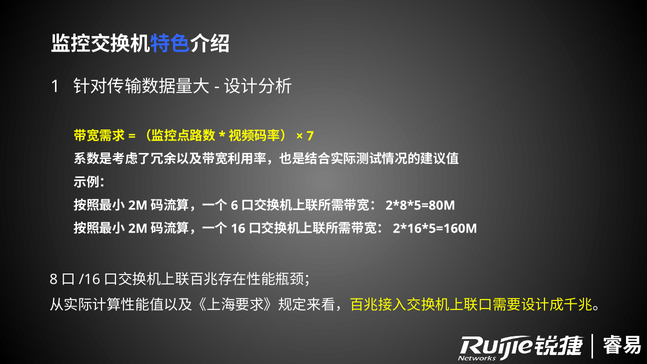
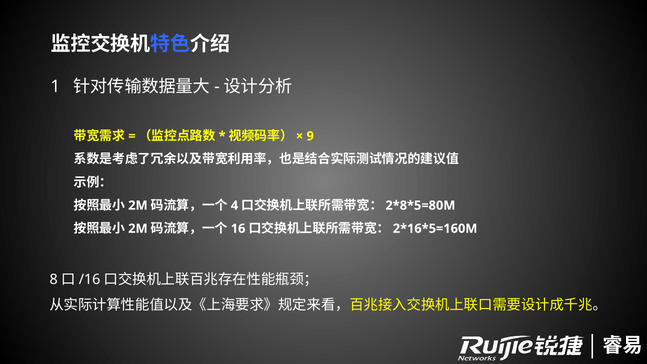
7: 7 -> 9
6: 6 -> 4
